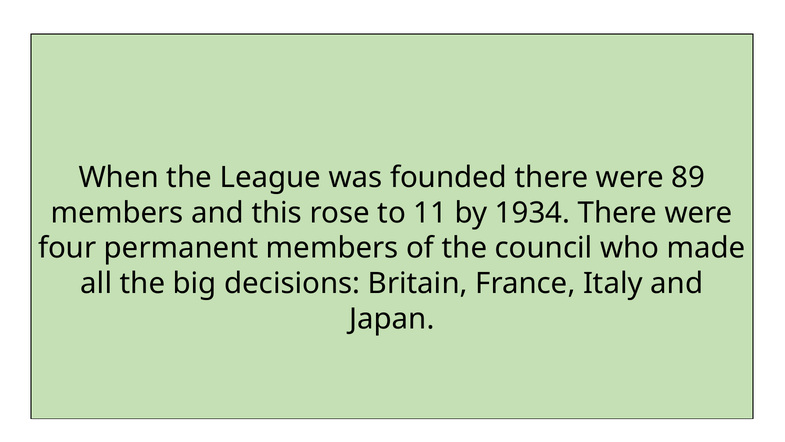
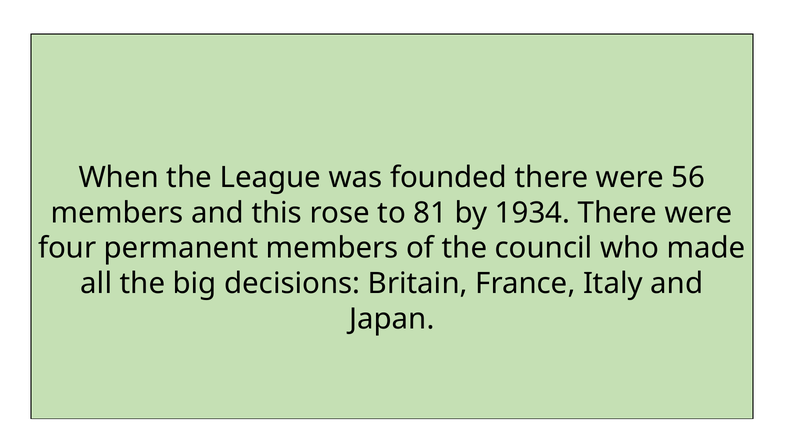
89: 89 -> 56
11: 11 -> 81
